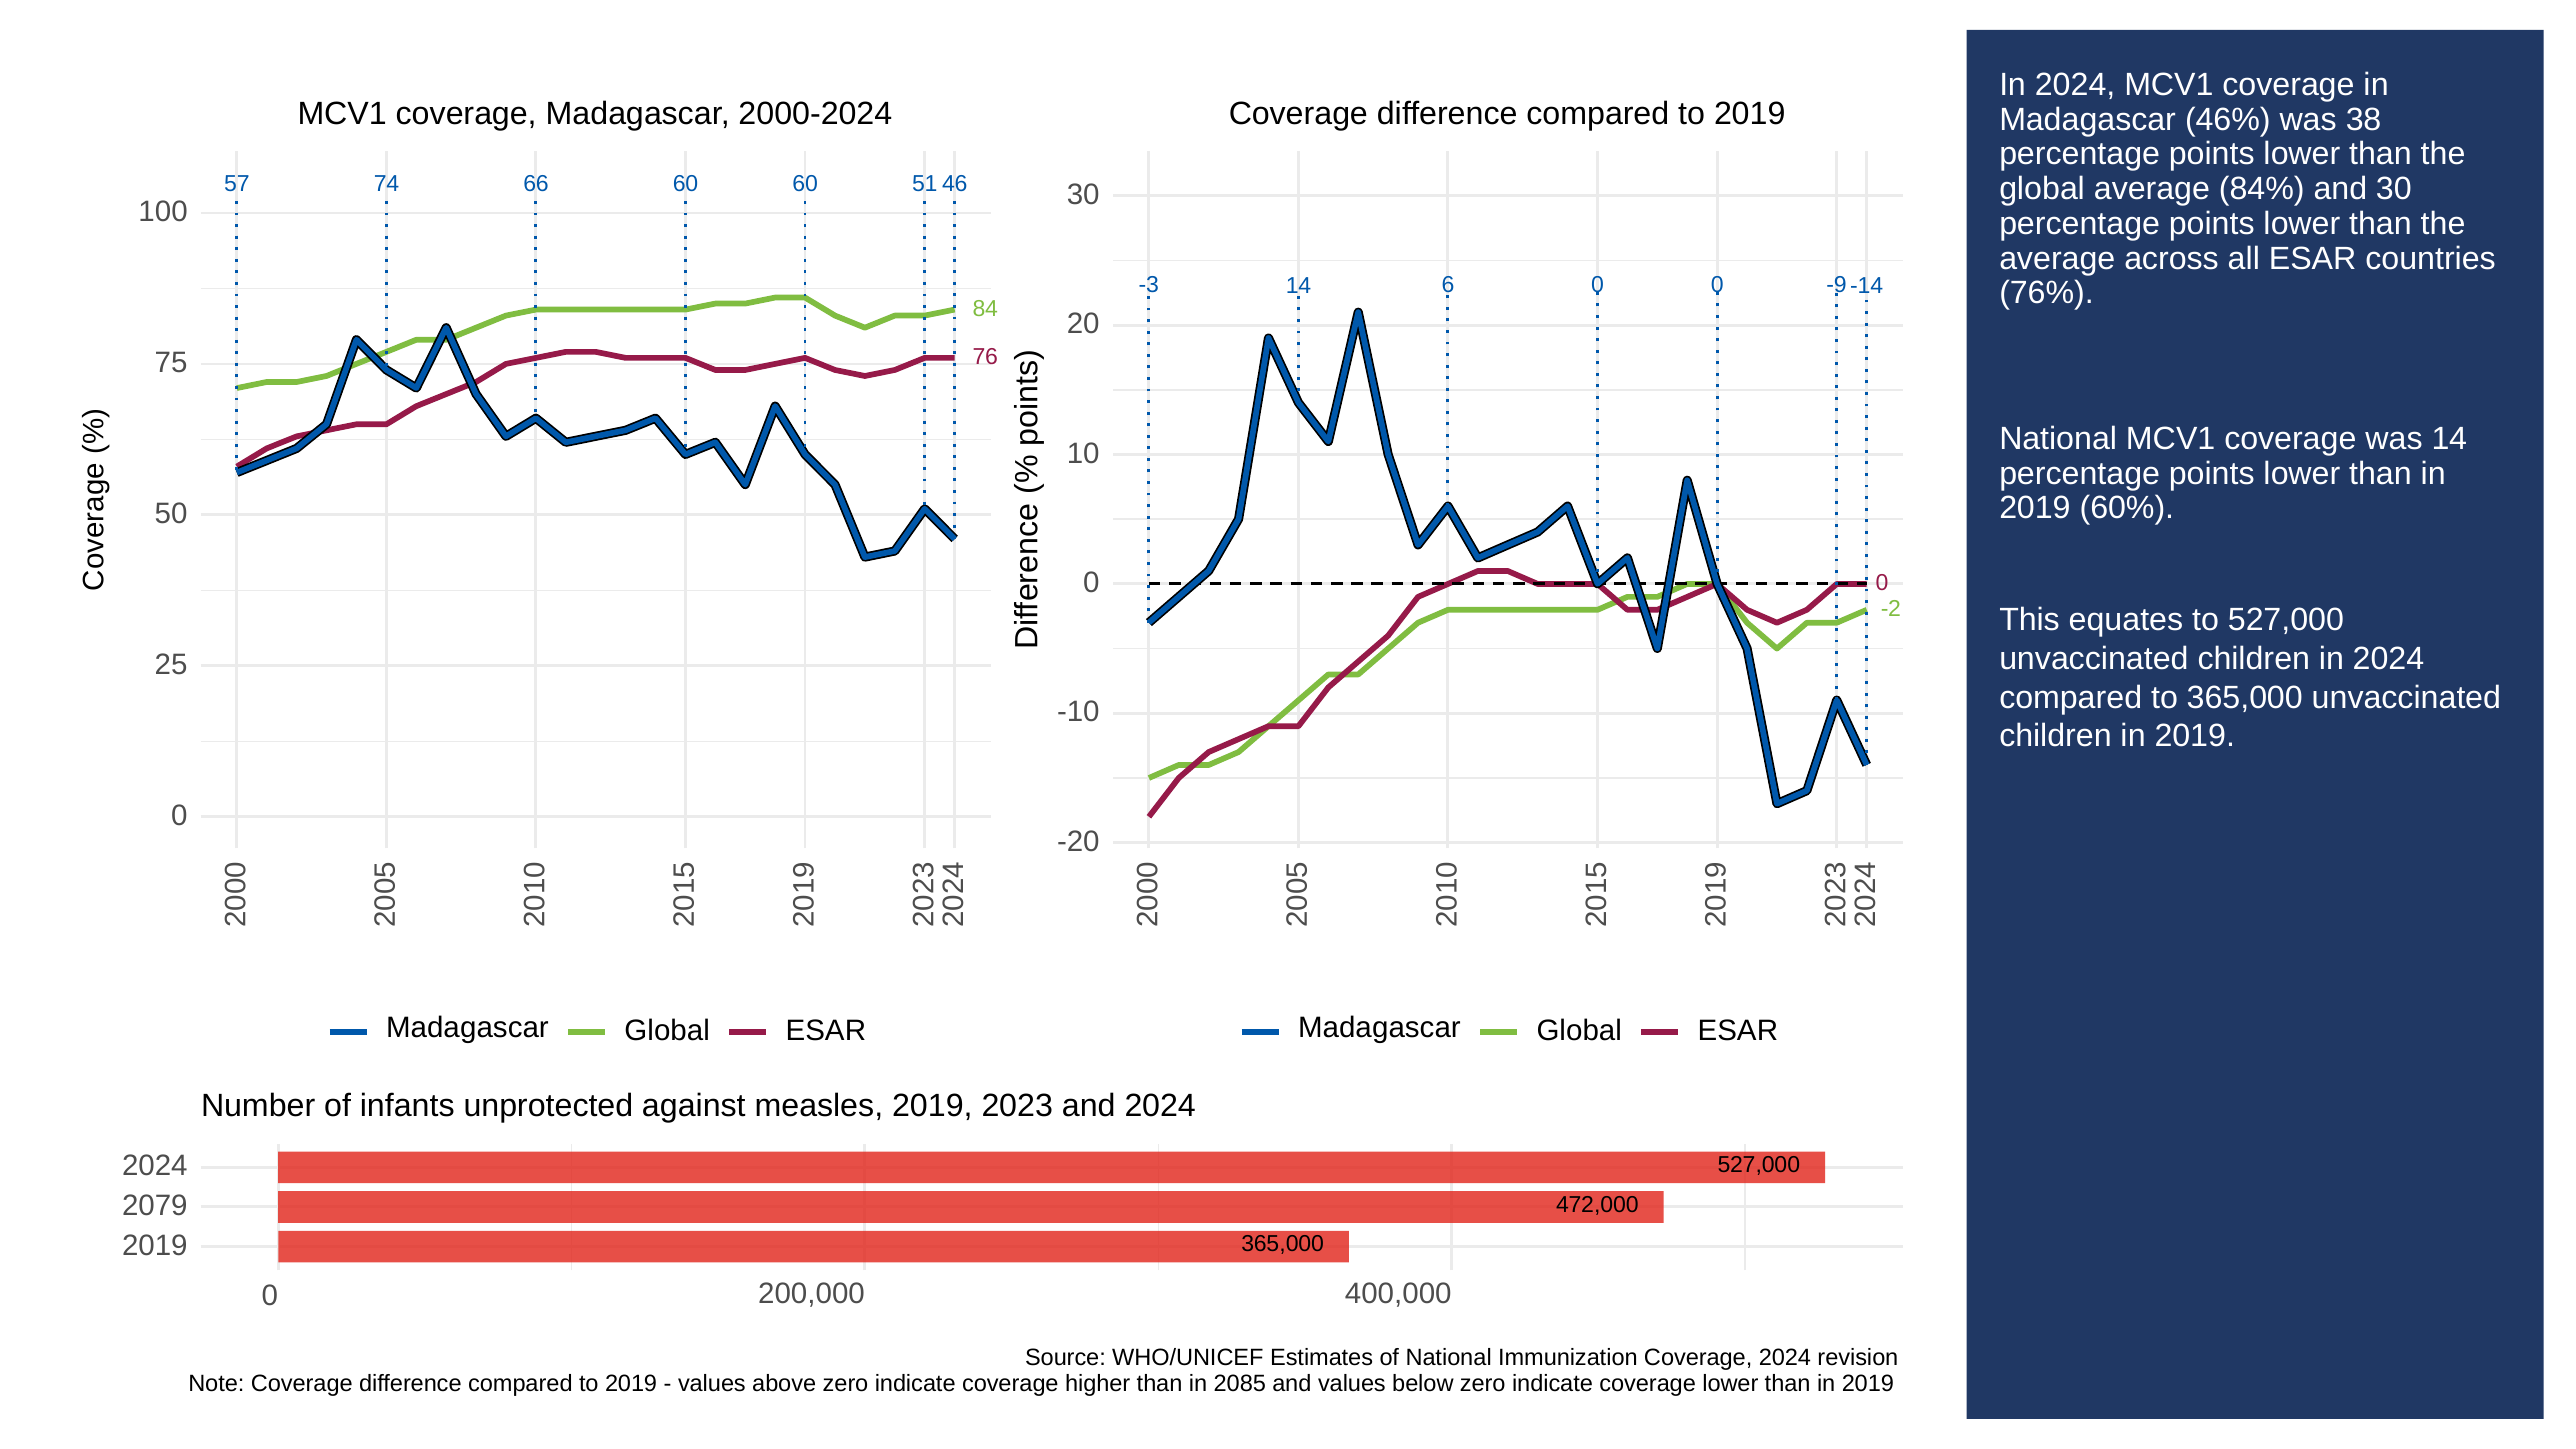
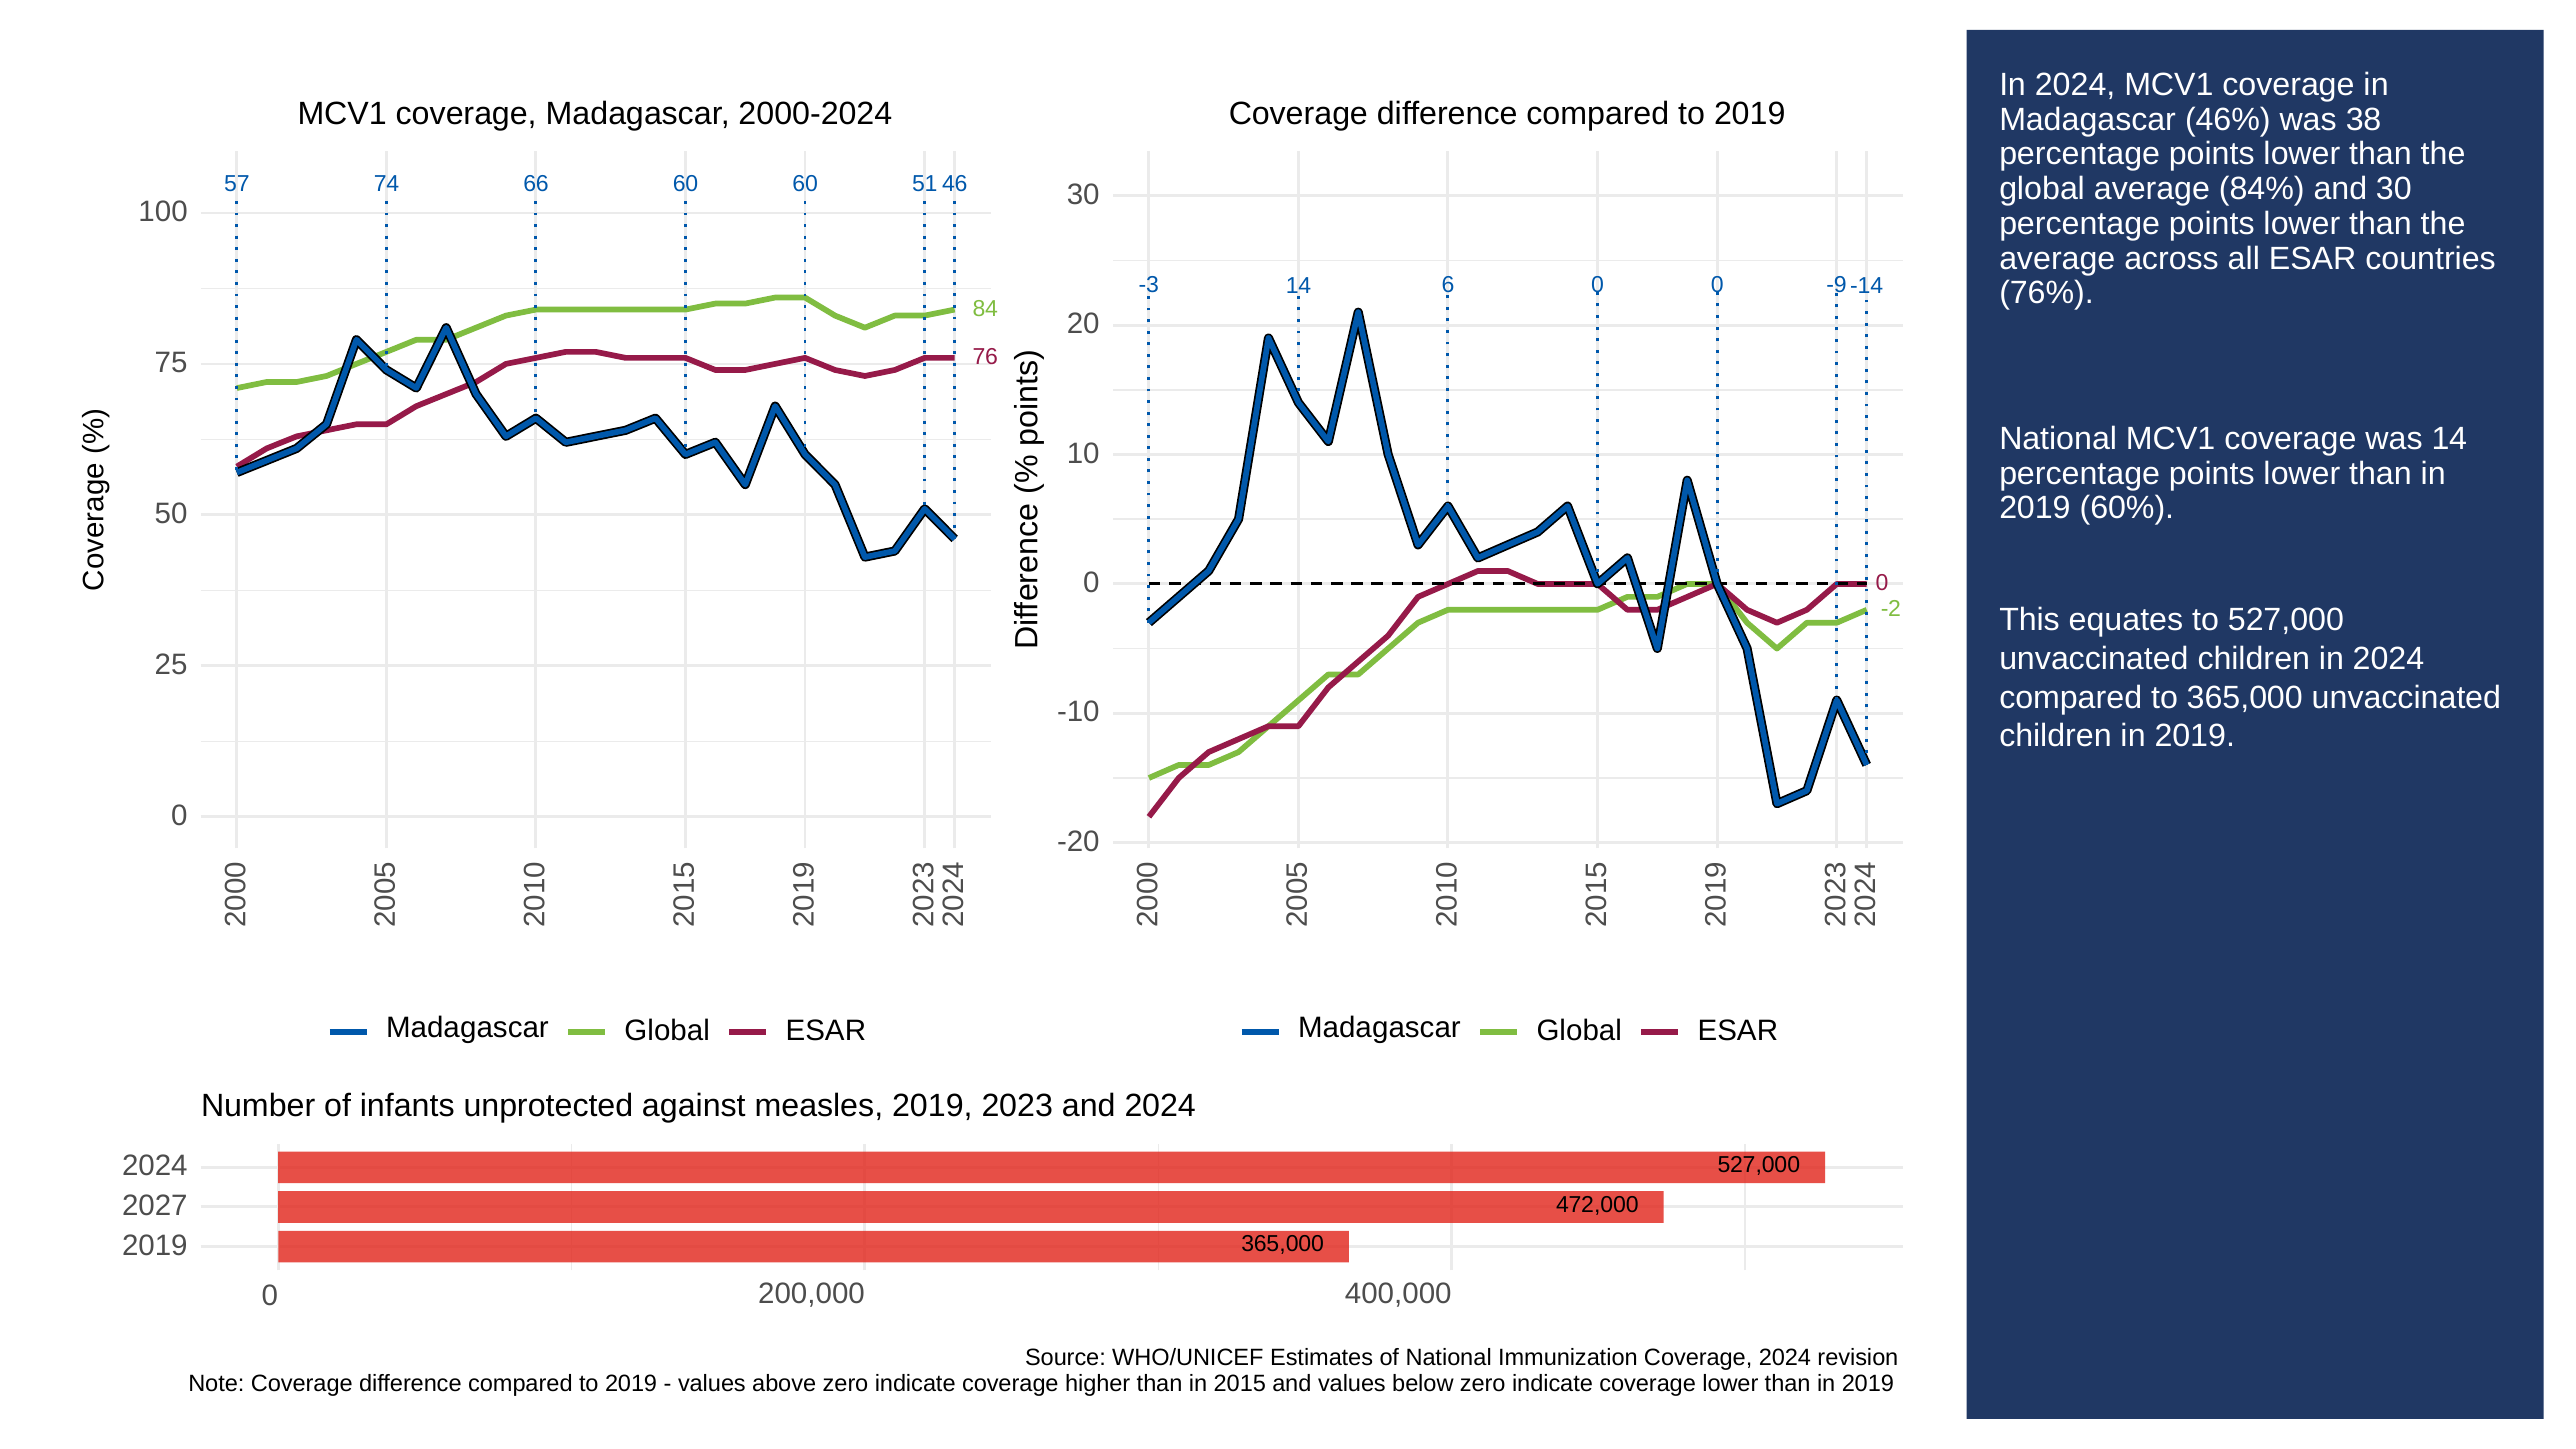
2079: 2079 -> 2027
2085: 2085 -> 2015
